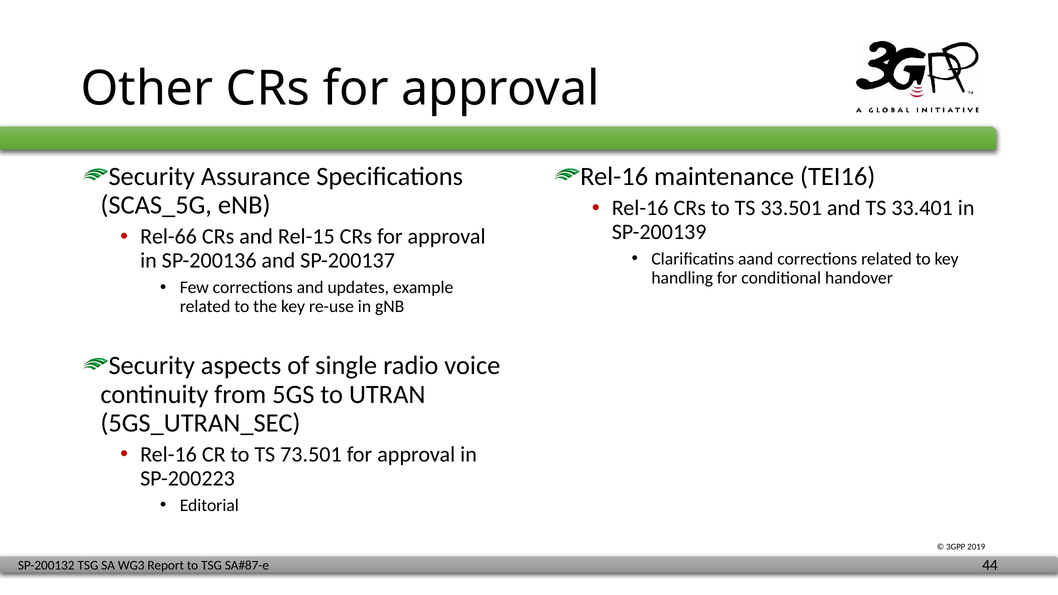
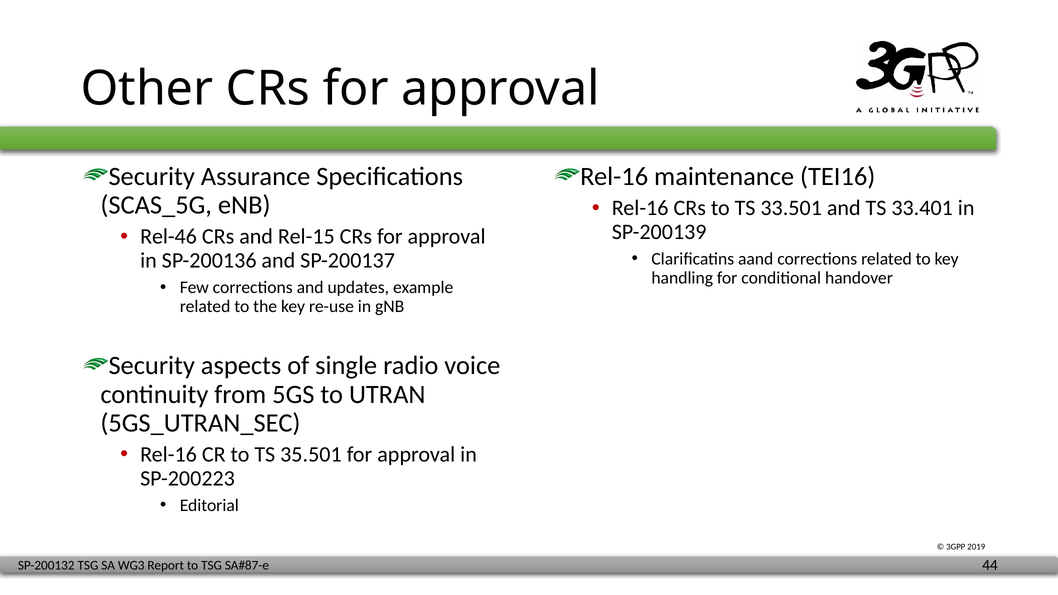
Rel-66: Rel-66 -> Rel-46
73.501: 73.501 -> 35.501
